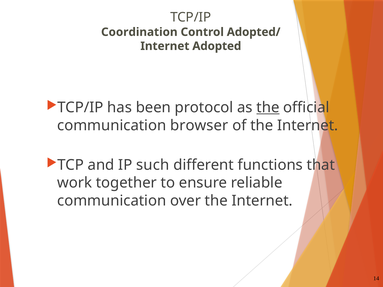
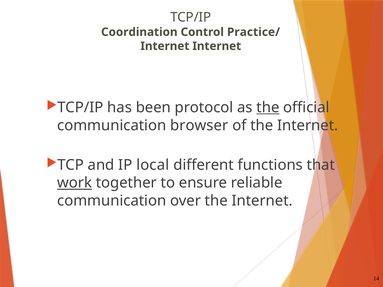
Adopted/: Adopted/ -> Practice/
Internet Adopted: Adopted -> Internet
such: such -> local
work underline: none -> present
